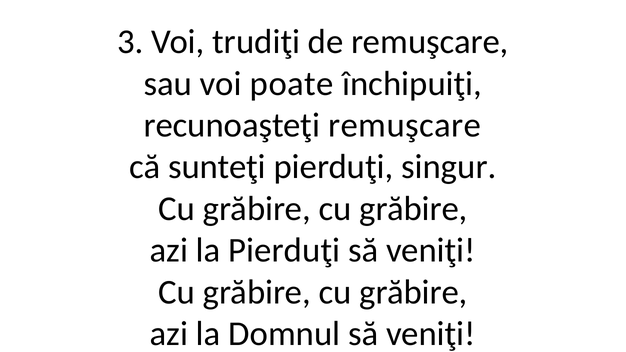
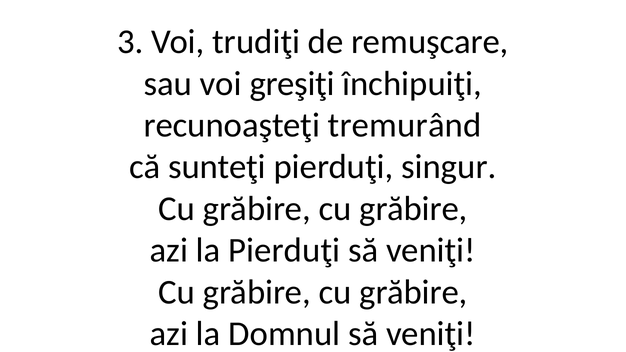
poate: poate -> greşiţi
recunoaşteţi remuşcare: remuşcare -> tremurând
